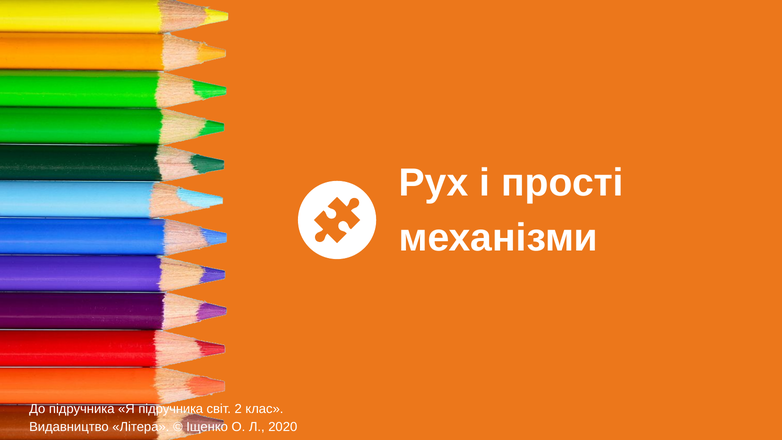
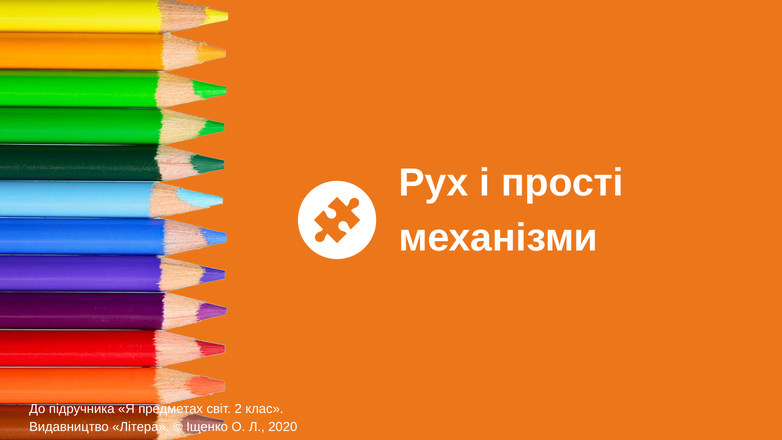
Я підручника: підручника -> предметах
